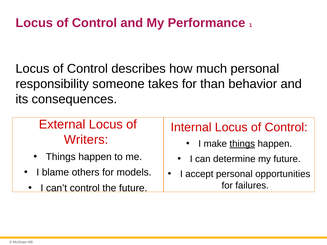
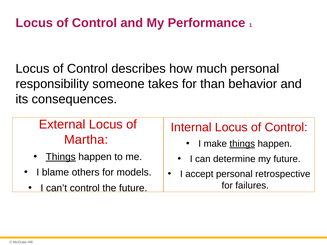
Writers: Writers -> Martha
Things at (61, 157) underline: none -> present
opportunities: opportunities -> retrospective
